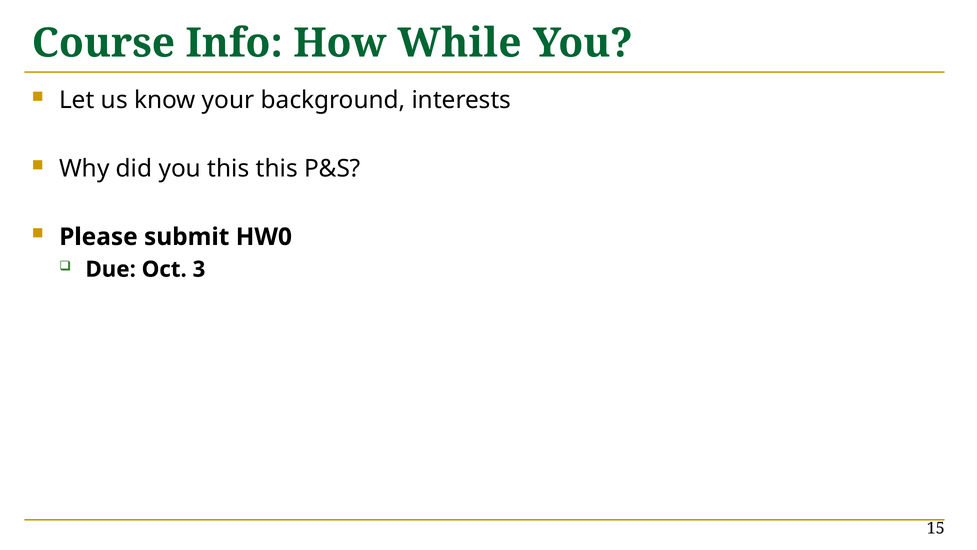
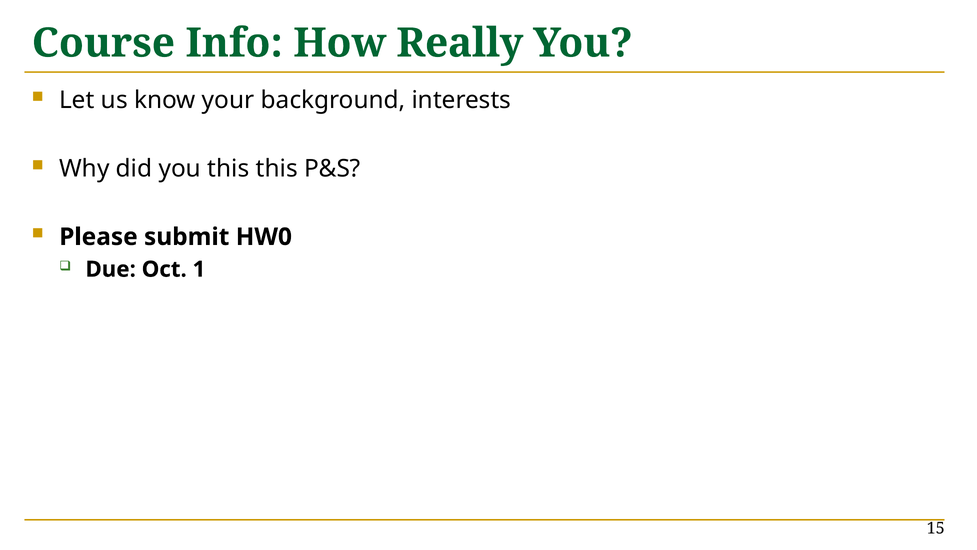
While: While -> Really
3: 3 -> 1
